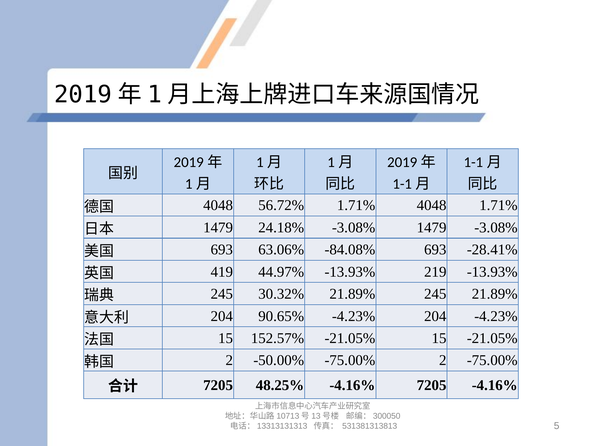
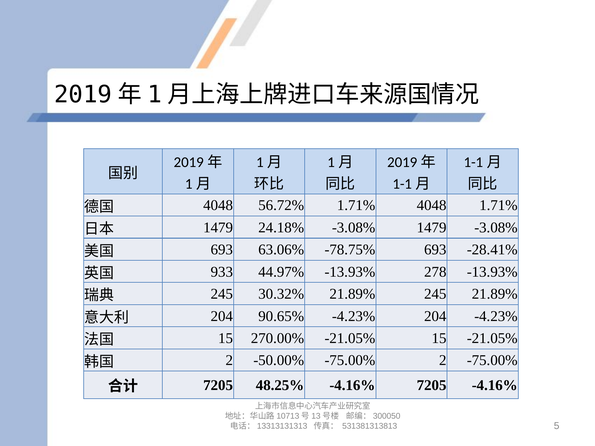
-84.08%: -84.08% -> -78.75%
419: 419 -> 933
219: 219 -> 278
152.57%: 152.57% -> 270.00%
